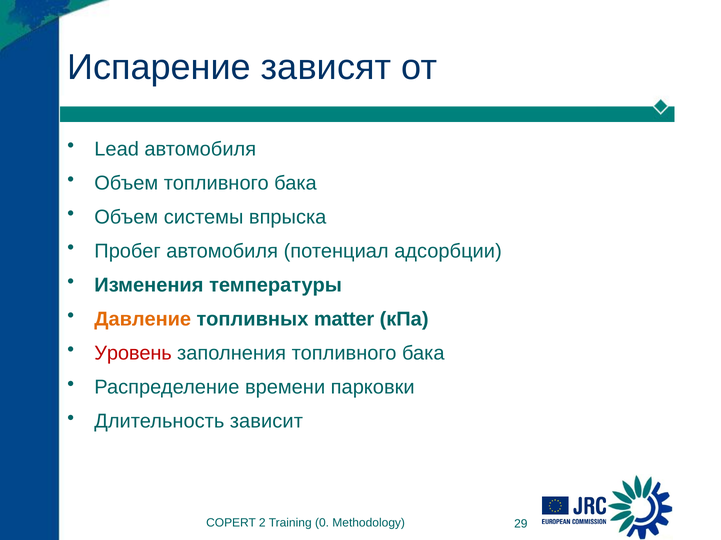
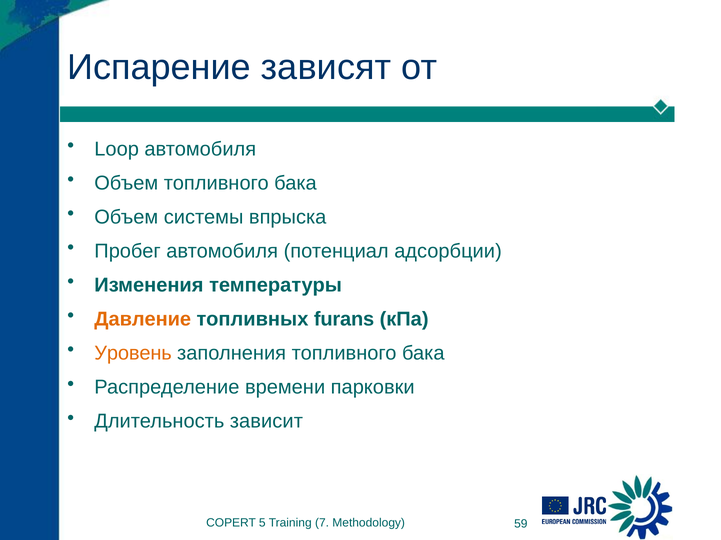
Lead: Lead -> Loop
matter: matter -> furans
Уровень colour: red -> orange
2: 2 -> 5
0: 0 -> 7
29: 29 -> 59
